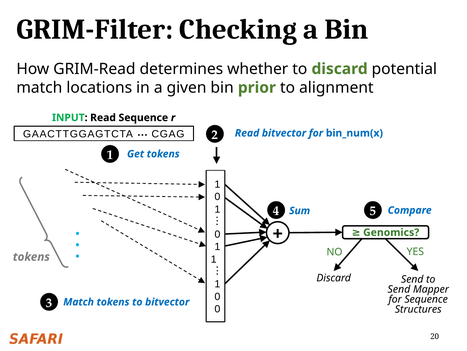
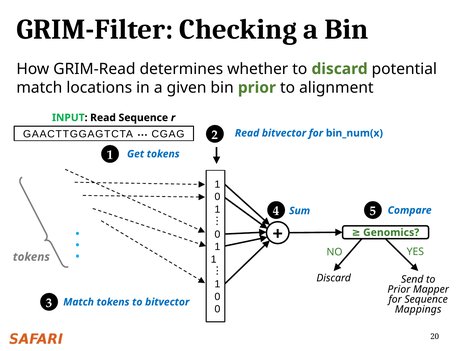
Send at (399, 289): Send -> Prior
Structures: Structures -> Mappings
